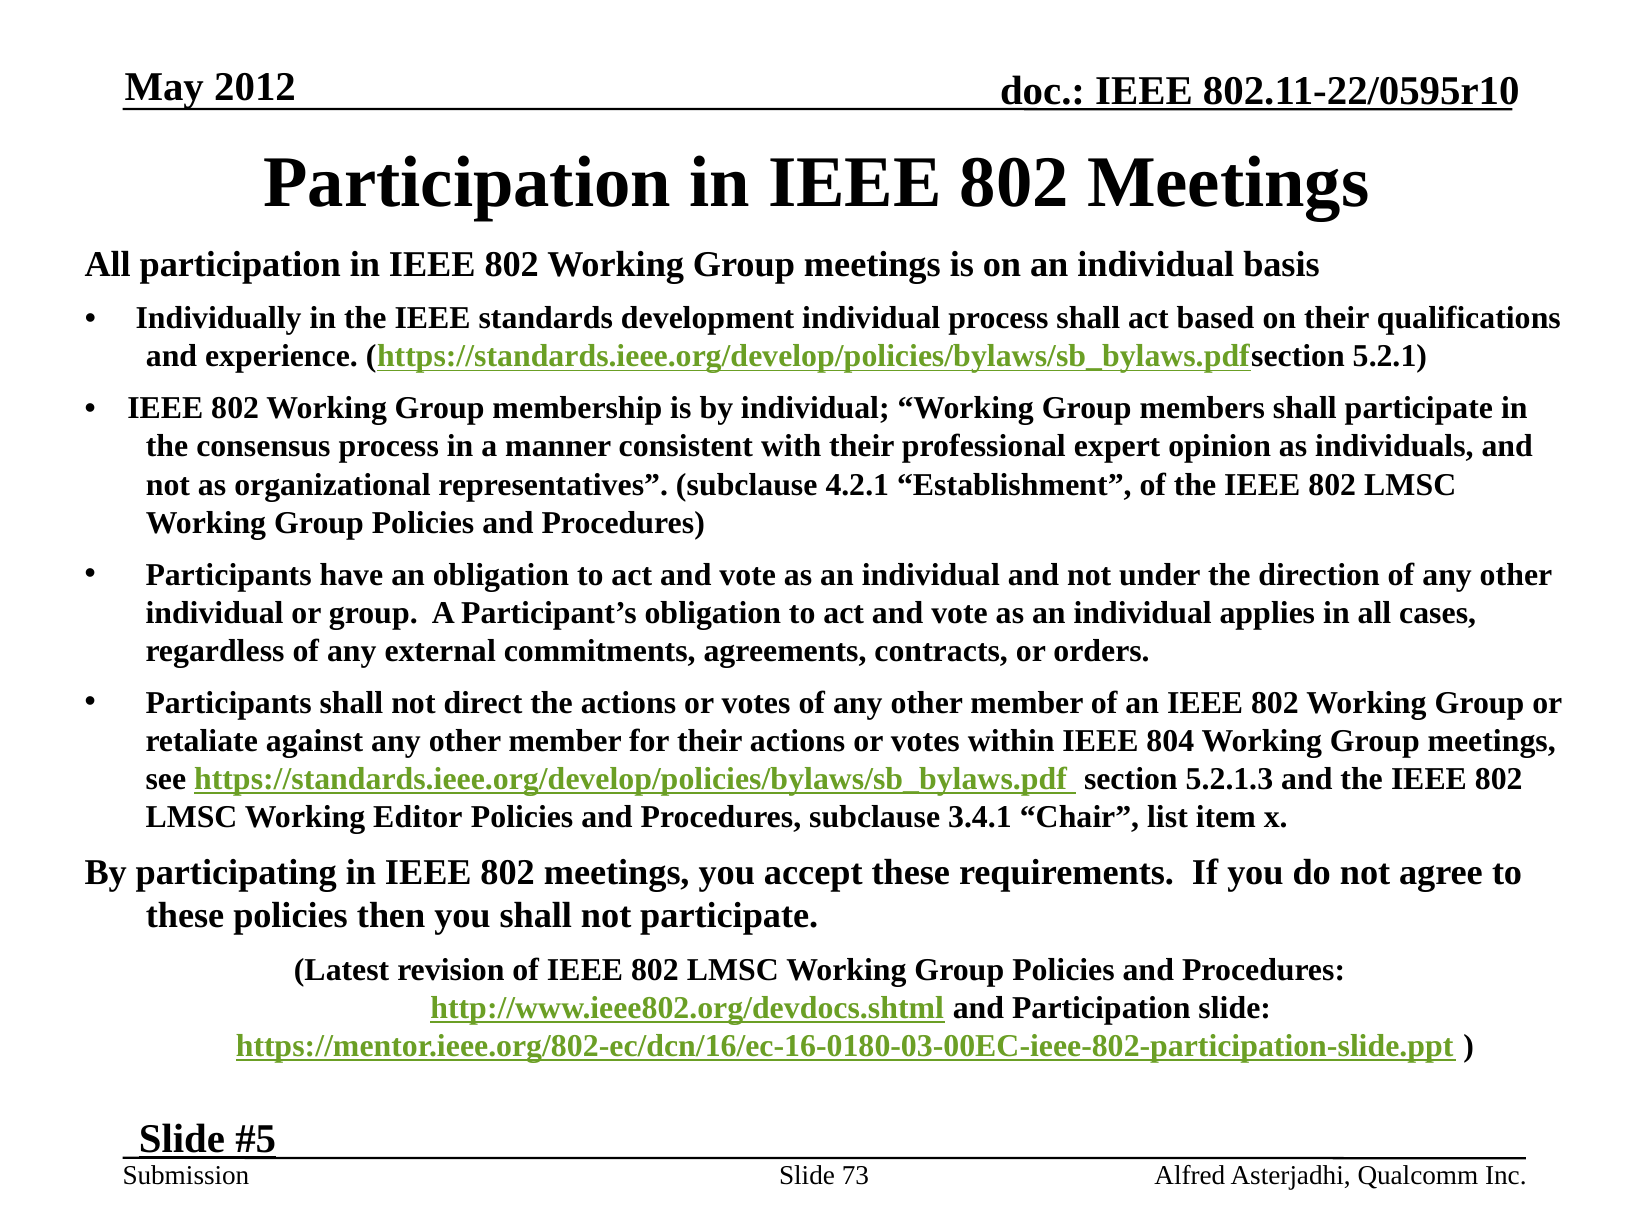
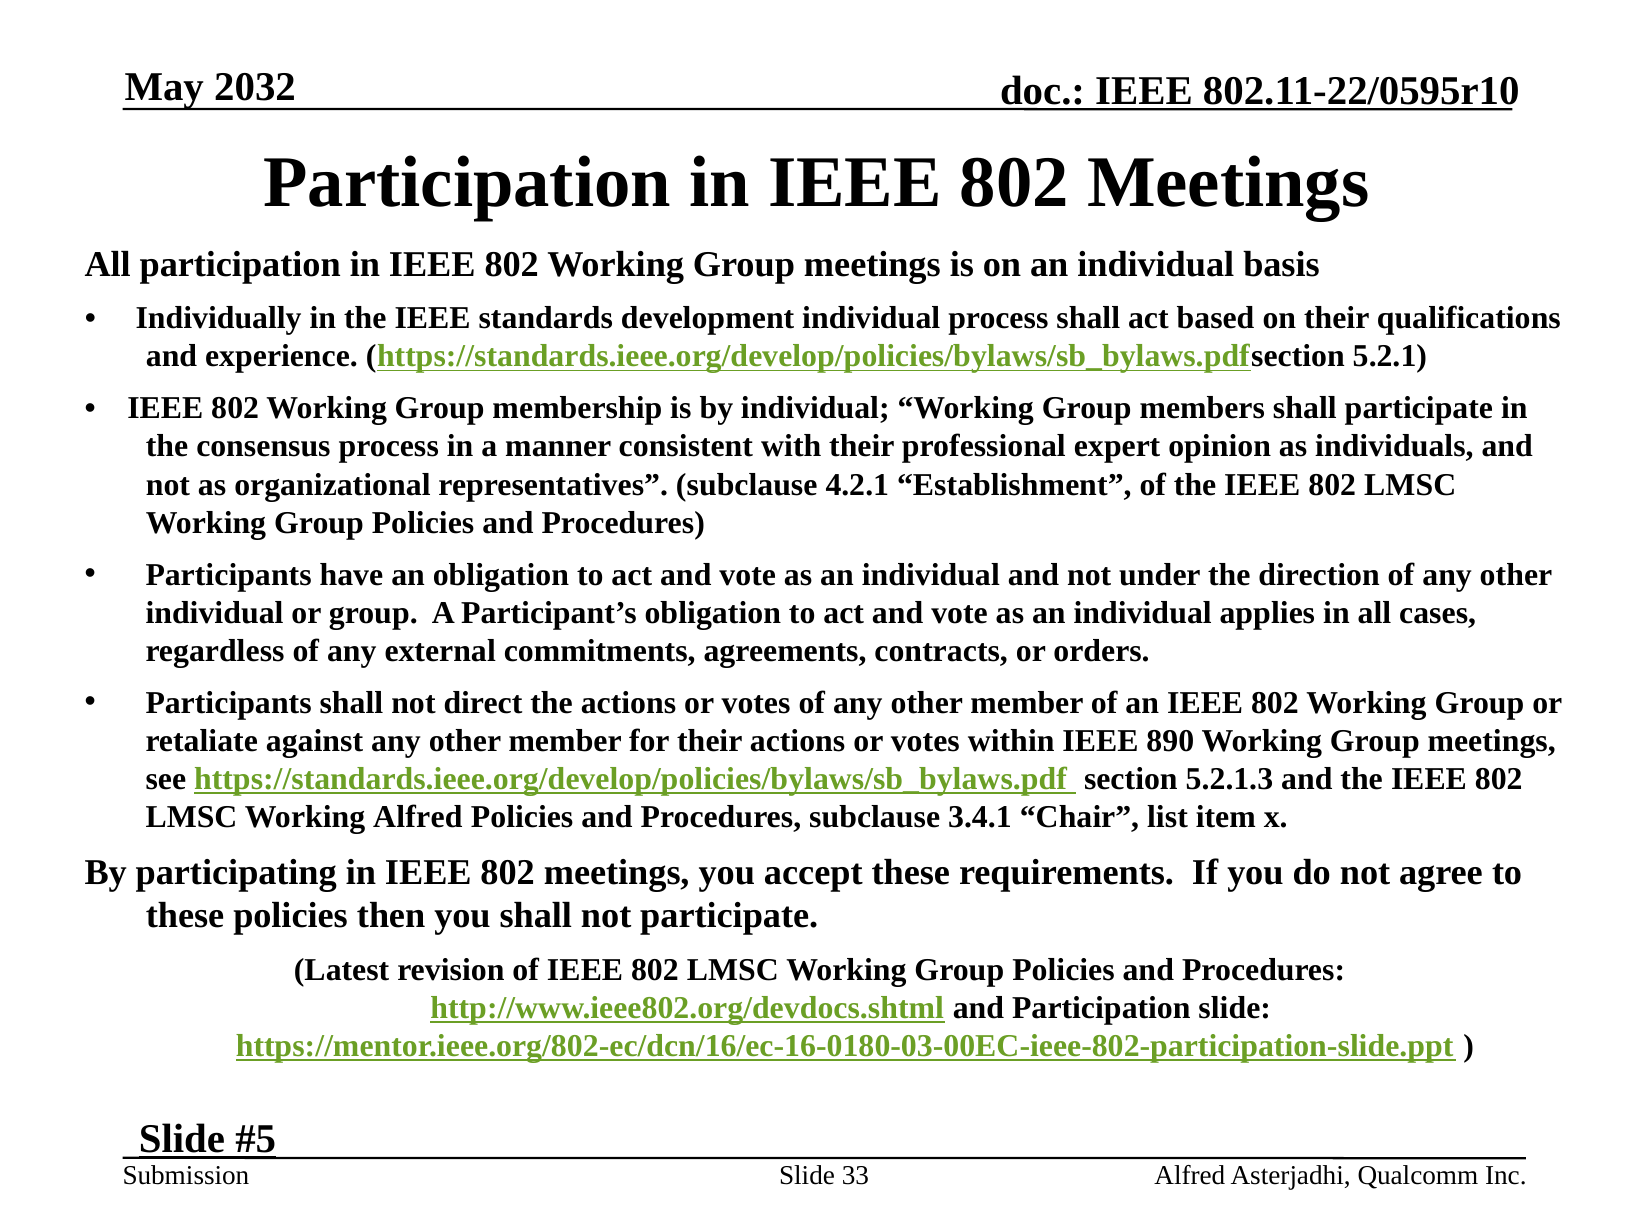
2012: 2012 -> 2032
804: 804 -> 890
Working Editor: Editor -> Alfred
73: 73 -> 33
